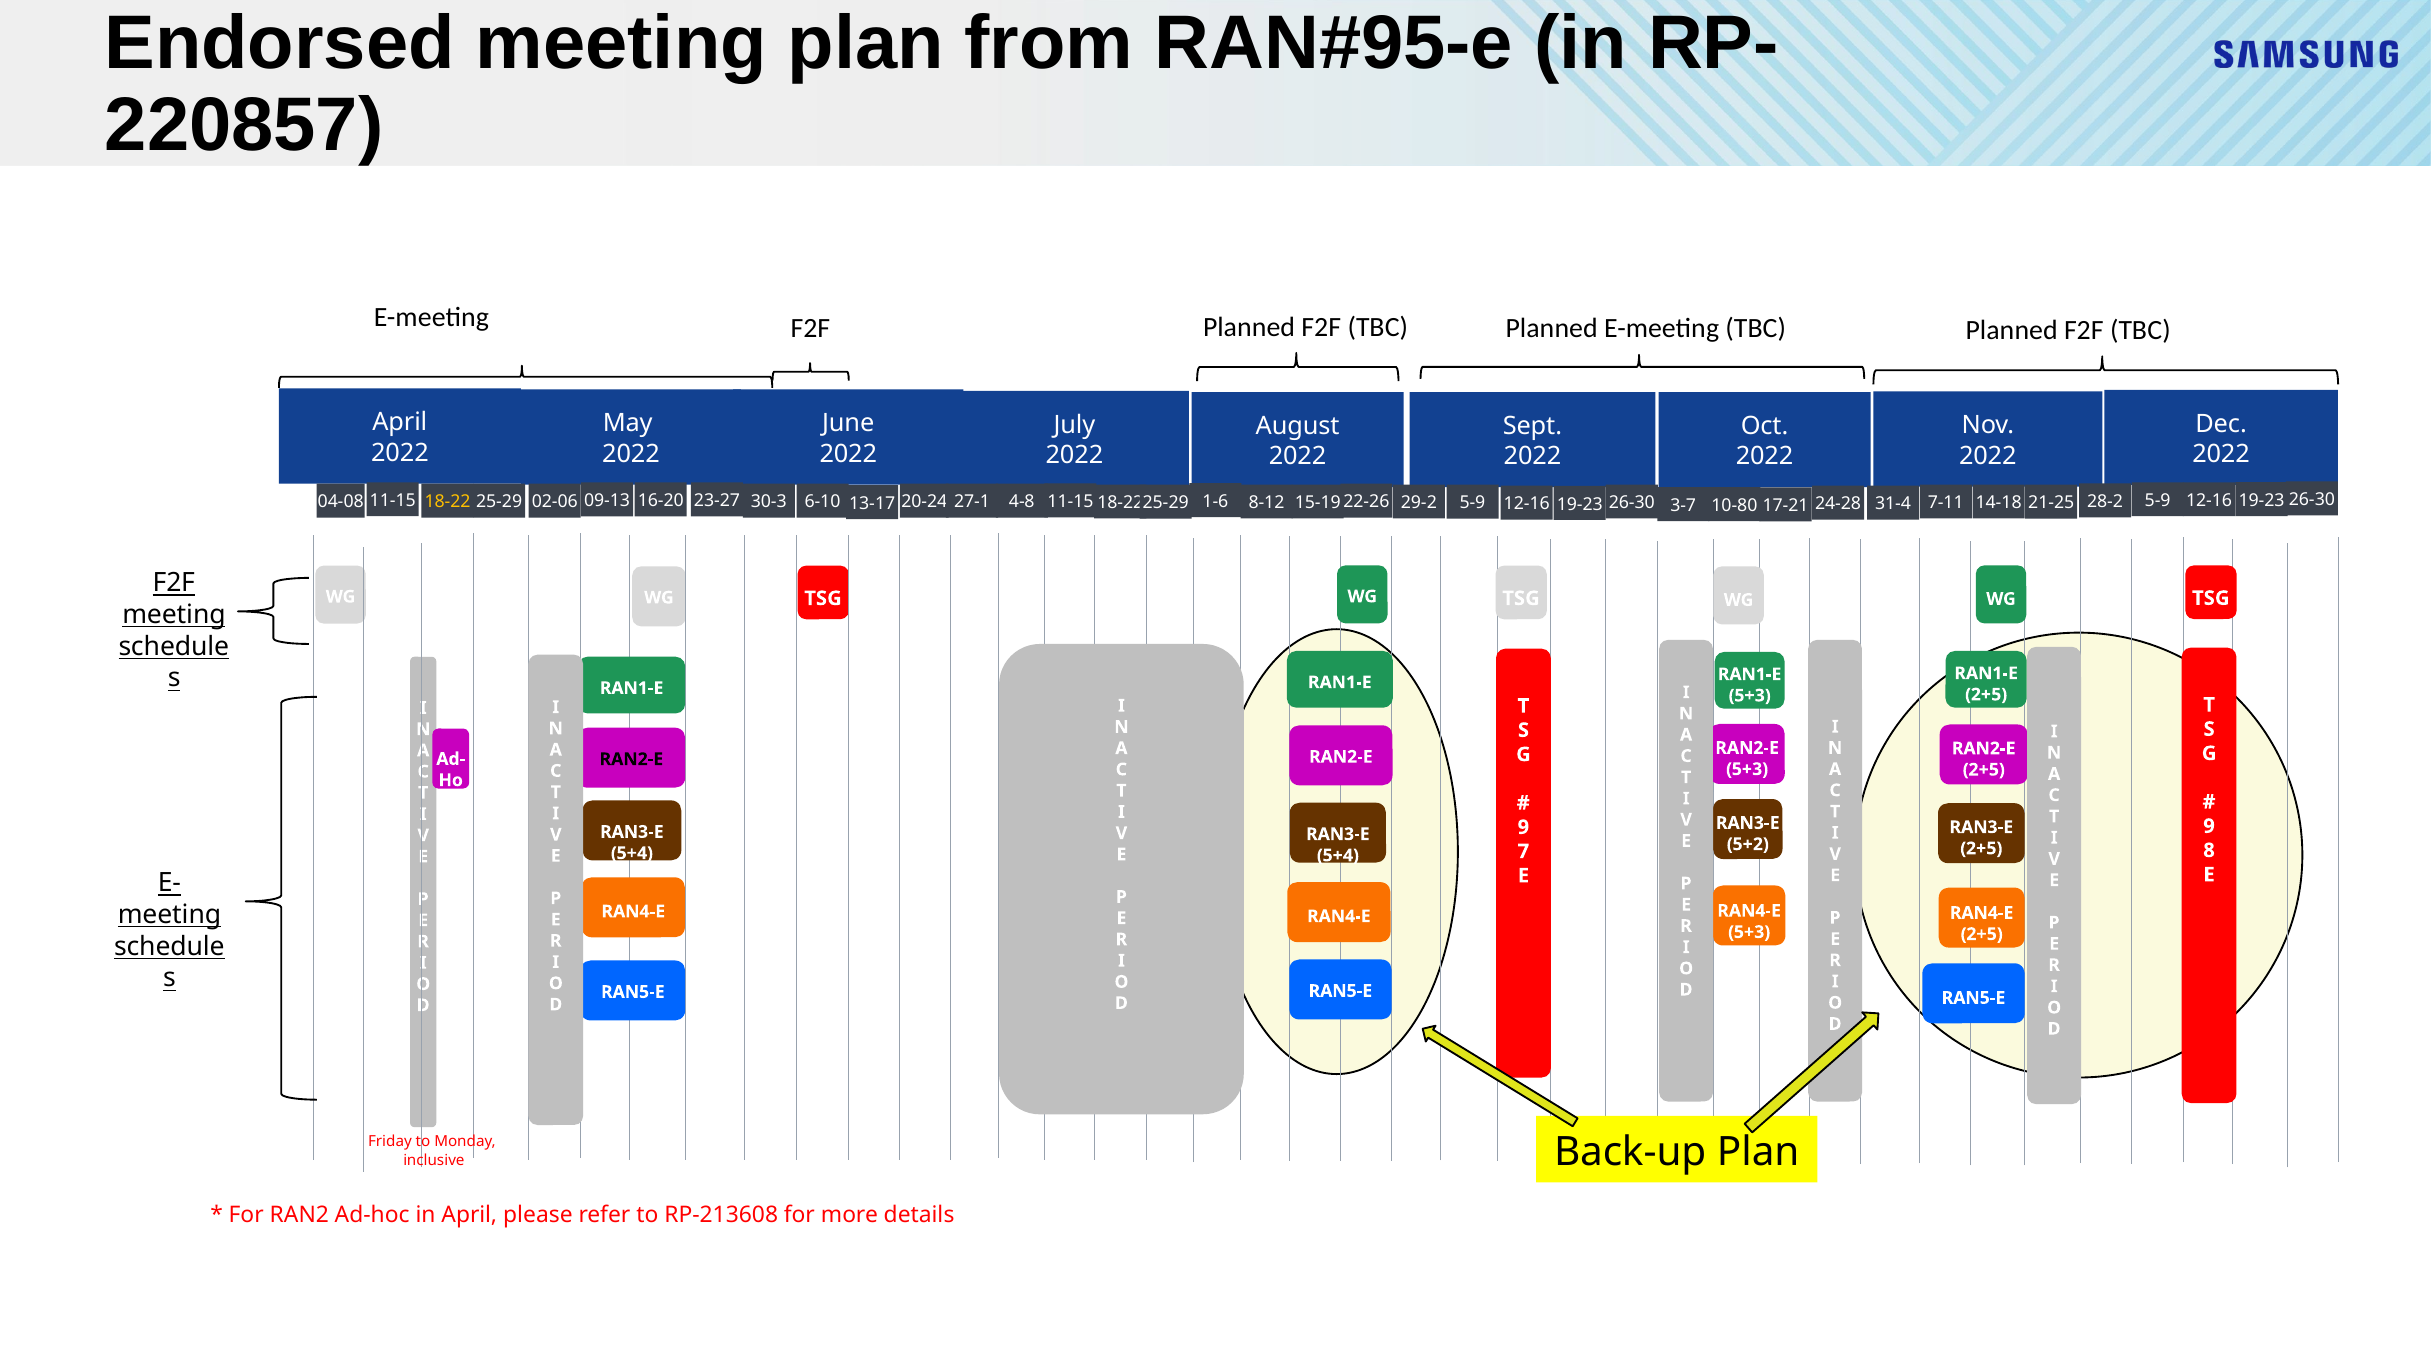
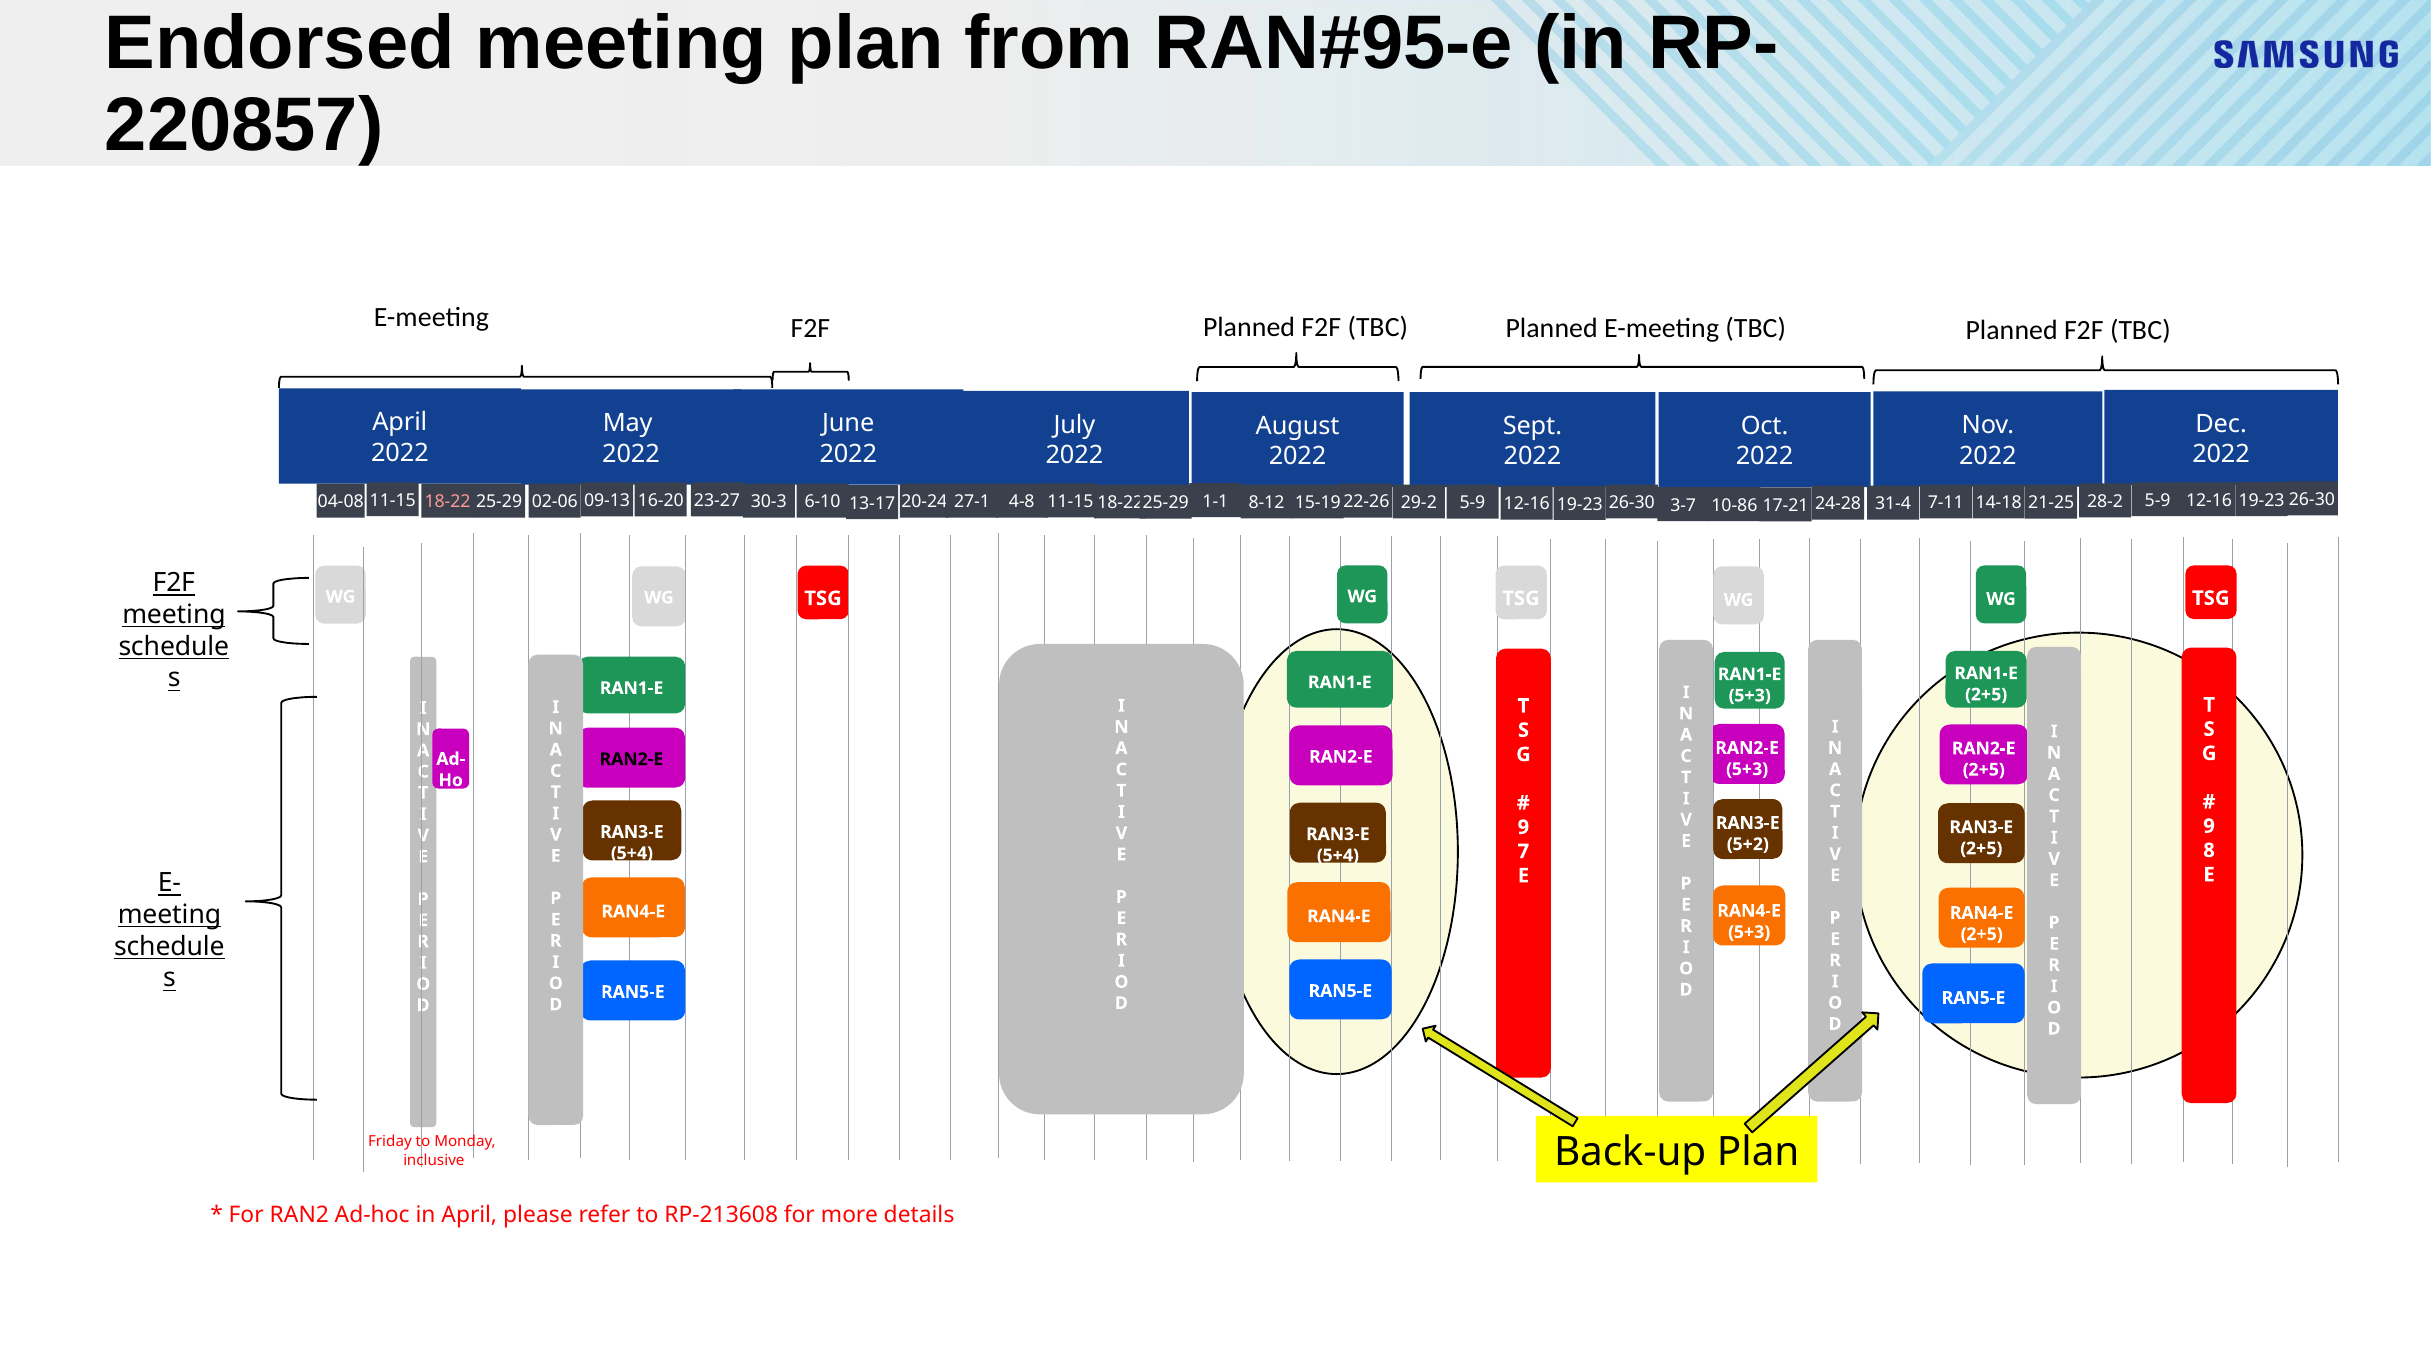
18-22 colour: yellow -> pink
1-6: 1-6 -> 1-1
10-80: 10-80 -> 10-86
